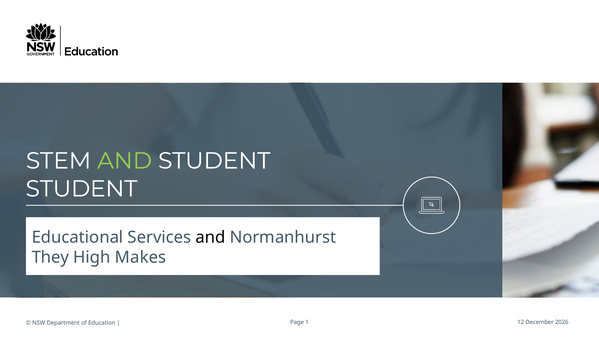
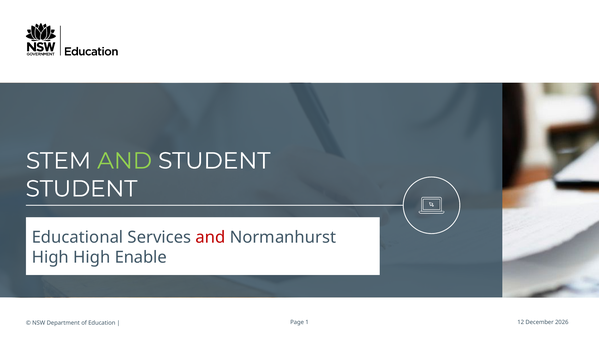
and at (210, 237) colour: black -> red
They at (50, 257): They -> High
Makes: Makes -> Enable
